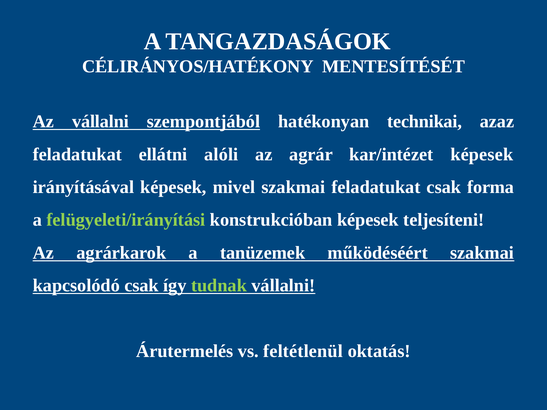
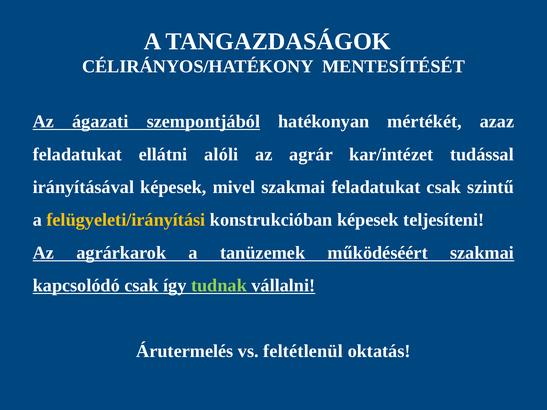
Az vállalni: vállalni -> ágazati
technikai: technikai -> mértékét
kar/intézet képesek: képesek -> tudással
forma: forma -> szintű
felügyeleti/irányítási colour: light green -> yellow
